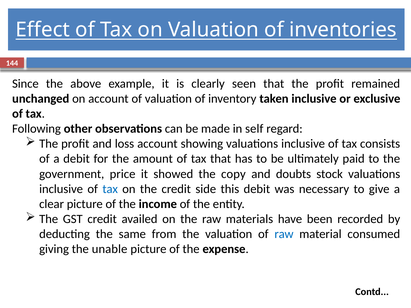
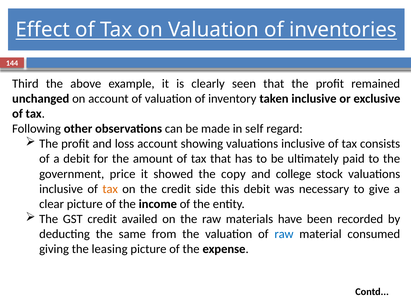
Since: Since -> Third
doubts: doubts -> college
tax at (110, 189) colour: blue -> orange
unable: unable -> leasing
